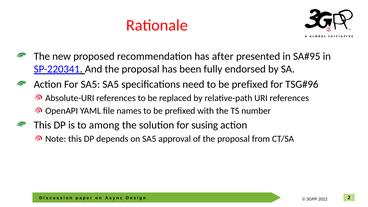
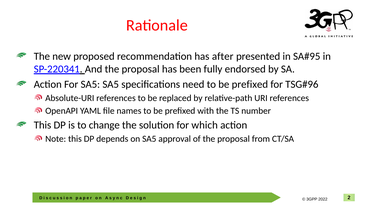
among: among -> change
susing: susing -> which
